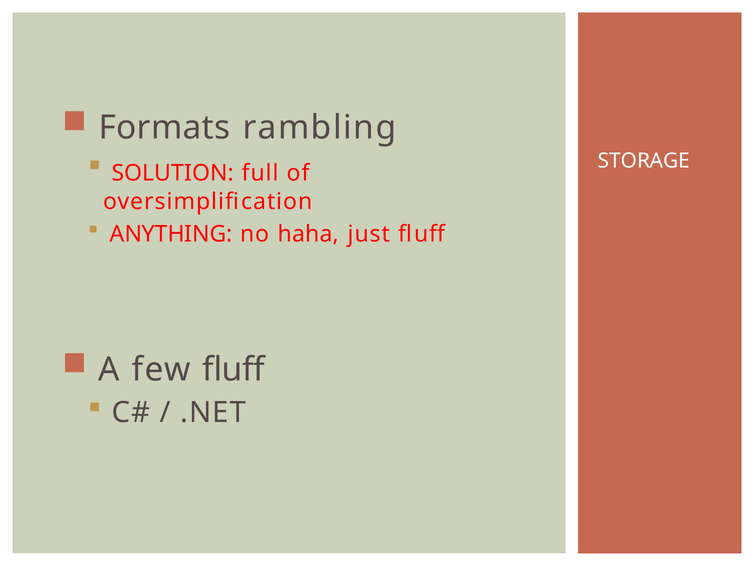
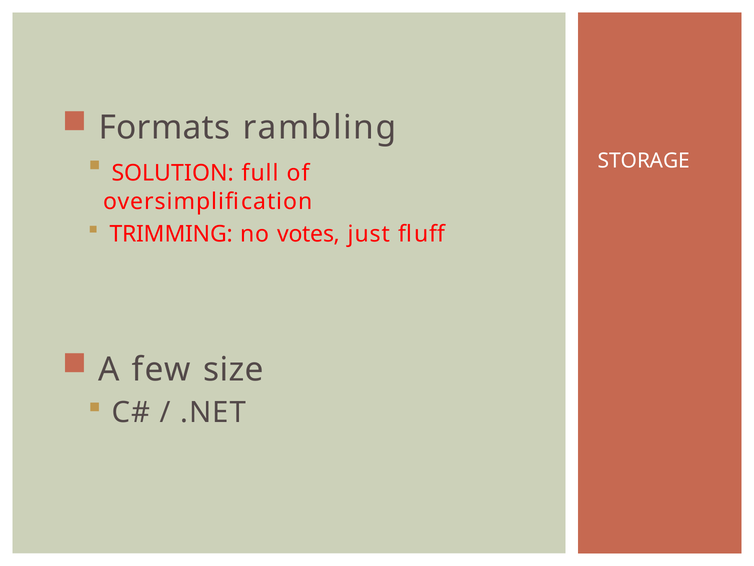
ANYTHING: ANYTHING -> TRIMMING
haha: haha -> votes
few fluff: fluff -> size
